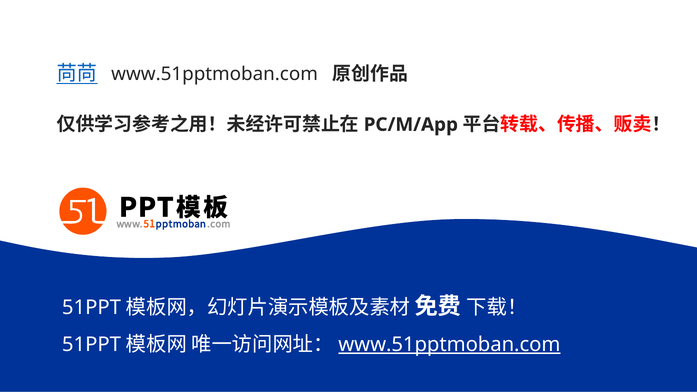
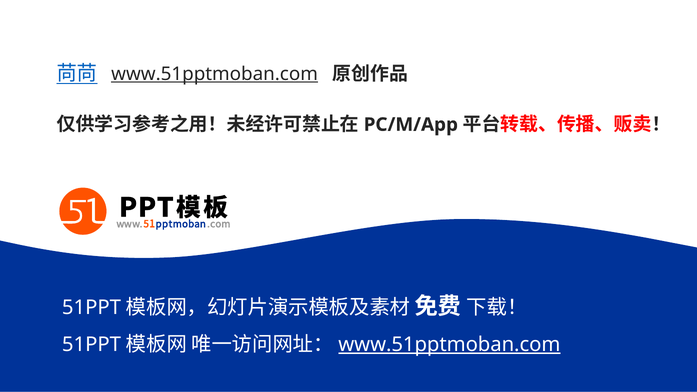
www.51pptmoban.com at (215, 74) underline: none -> present
